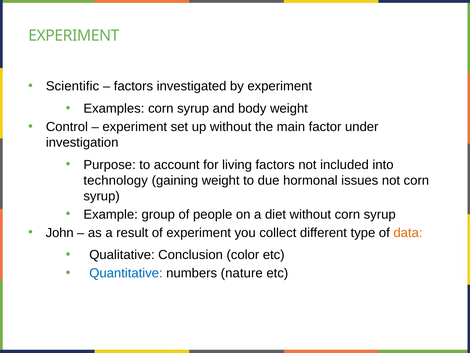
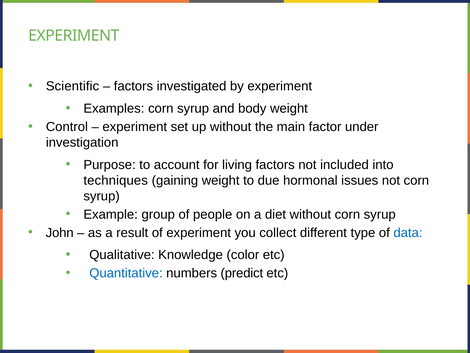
technology: technology -> techniques
data colour: orange -> blue
Conclusion: Conclusion -> Knowledge
nature: nature -> predict
